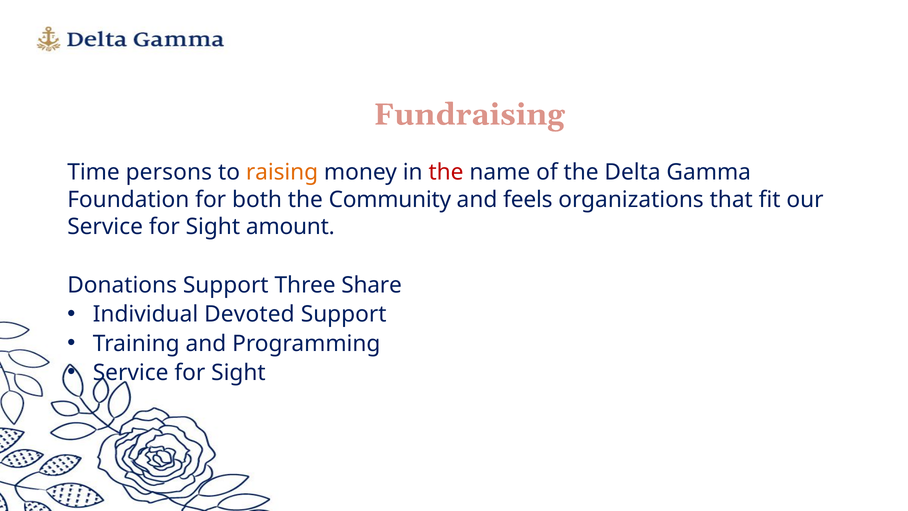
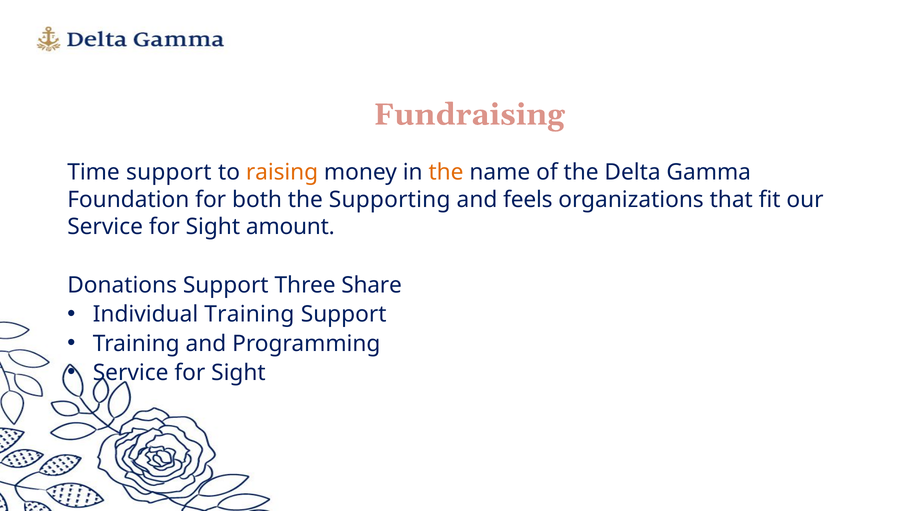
Time persons: persons -> support
the at (446, 172) colour: red -> orange
Community: Community -> Supporting
Individual Devoted: Devoted -> Training
